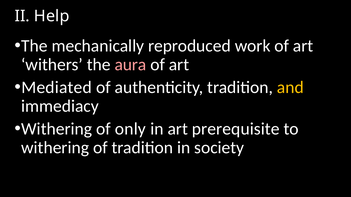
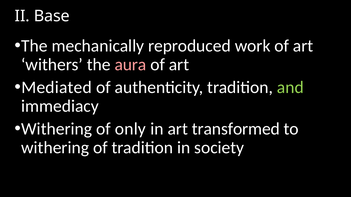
Help: Help -> Base
and colour: yellow -> light green
prerequisite: prerequisite -> transformed
